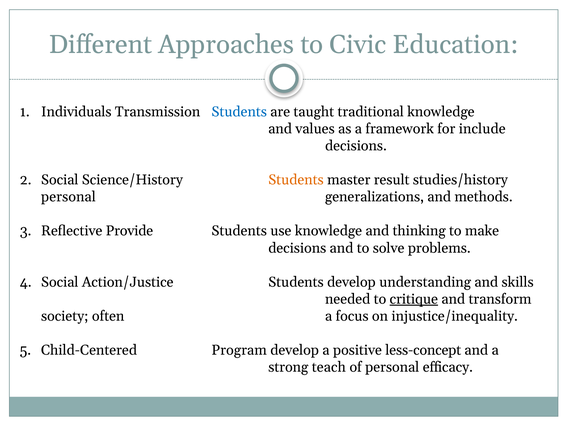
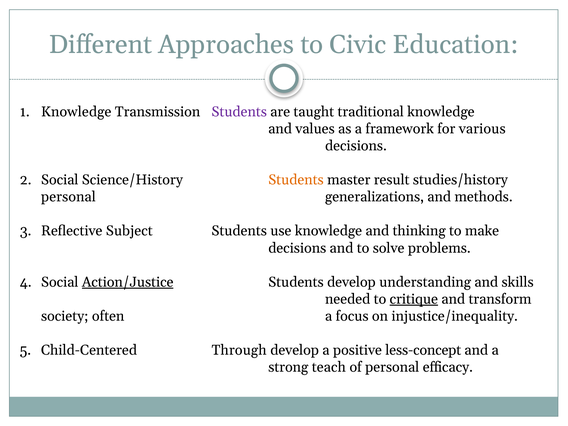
Individuals at (76, 112): Individuals -> Knowledge
Students at (239, 112) colour: blue -> purple
include: include -> various
Provide: Provide -> Subject
Action/Justice underline: none -> present
Program: Program -> Through
